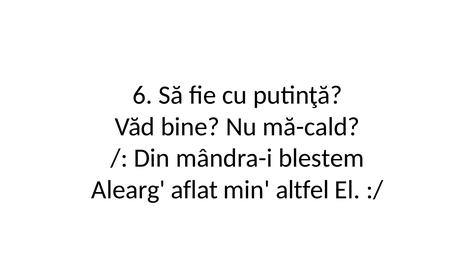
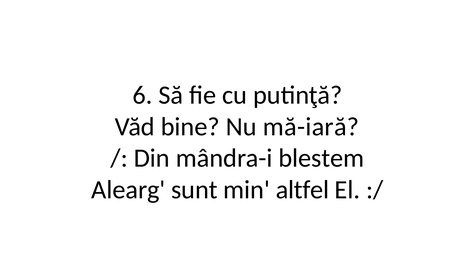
mă-cald: mă-cald -> mă-iară
aflat: aflat -> sunt
